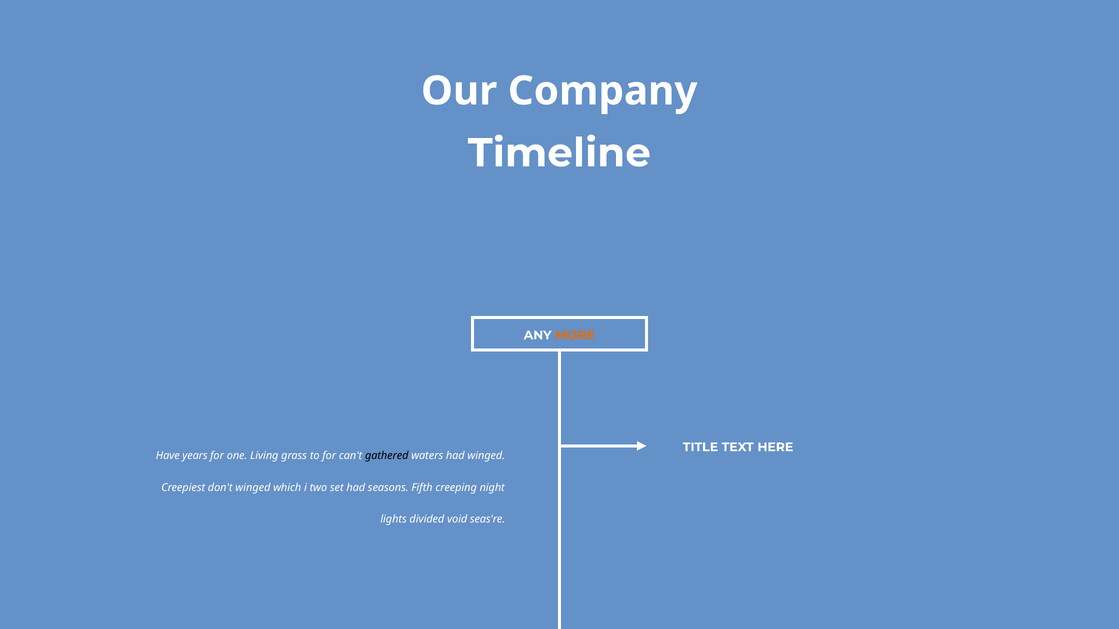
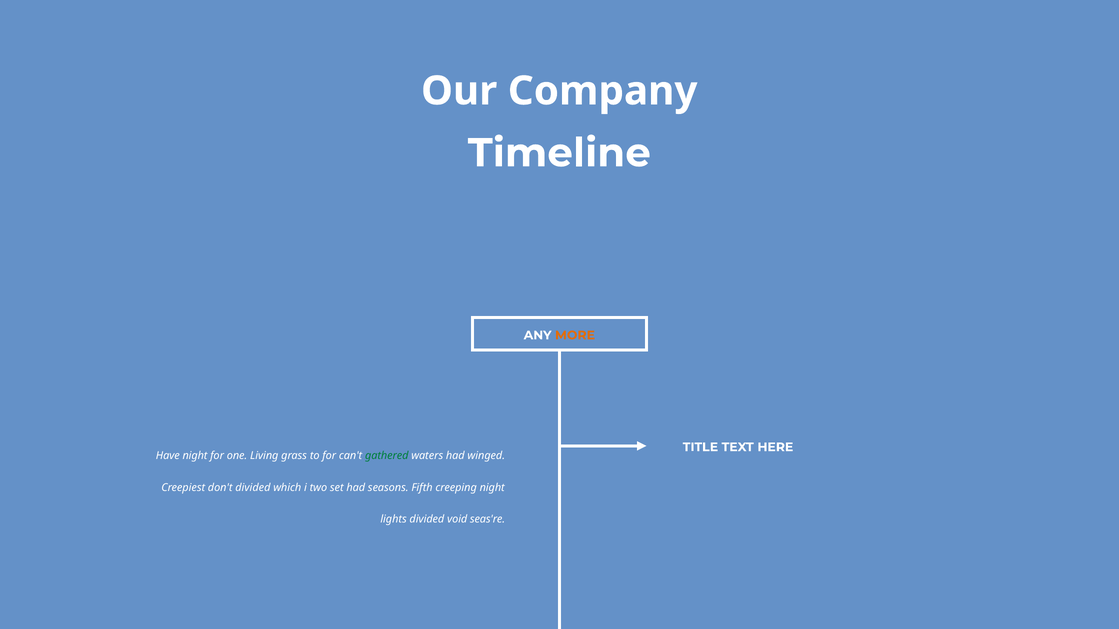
Have years: years -> night
gathered colour: black -> green
don't winged: winged -> divided
